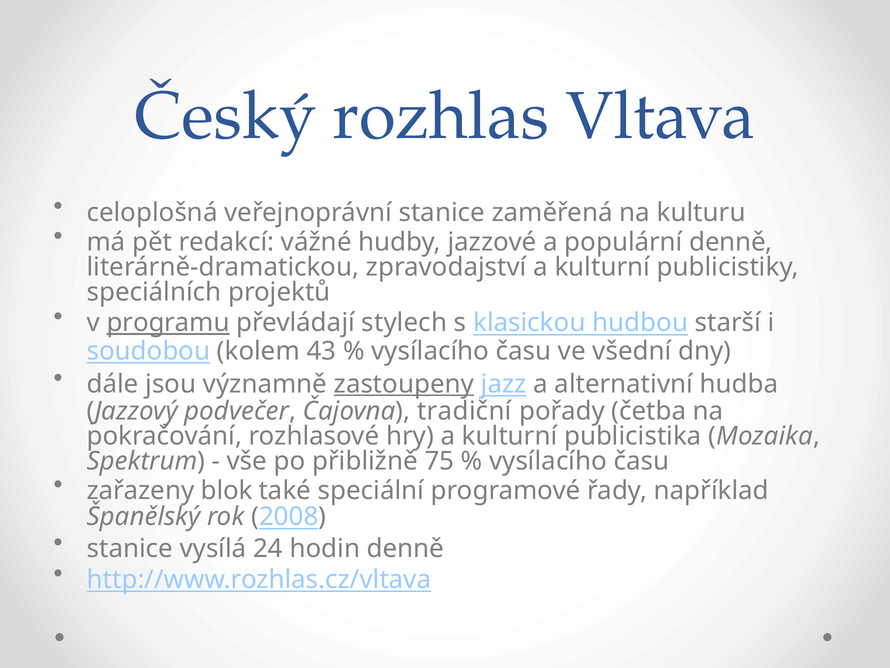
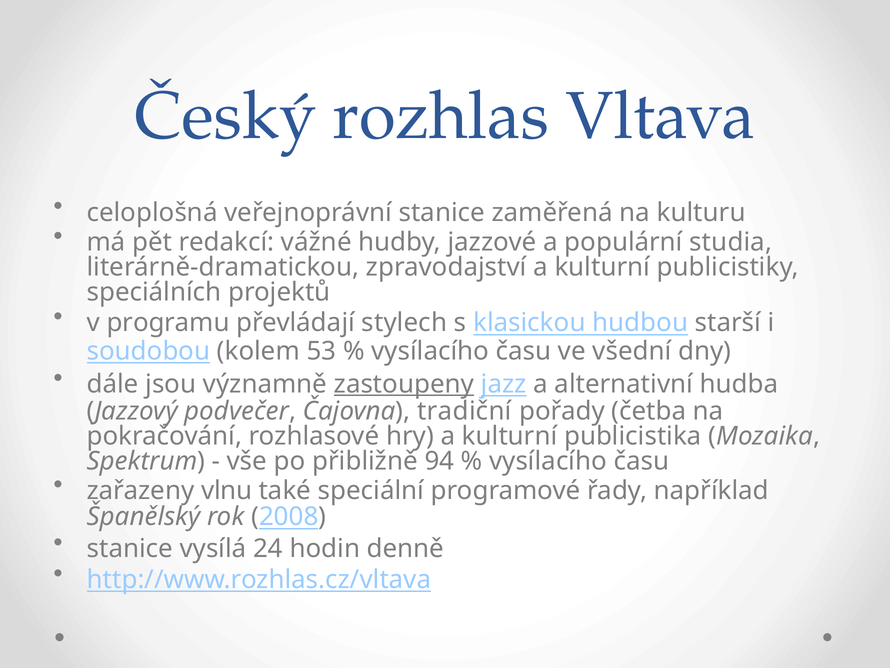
populární denně: denně -> studia
programu underline: present -> none
43: 43 -> 53
75: 75 -> 94
blok: blok -> vlnu
